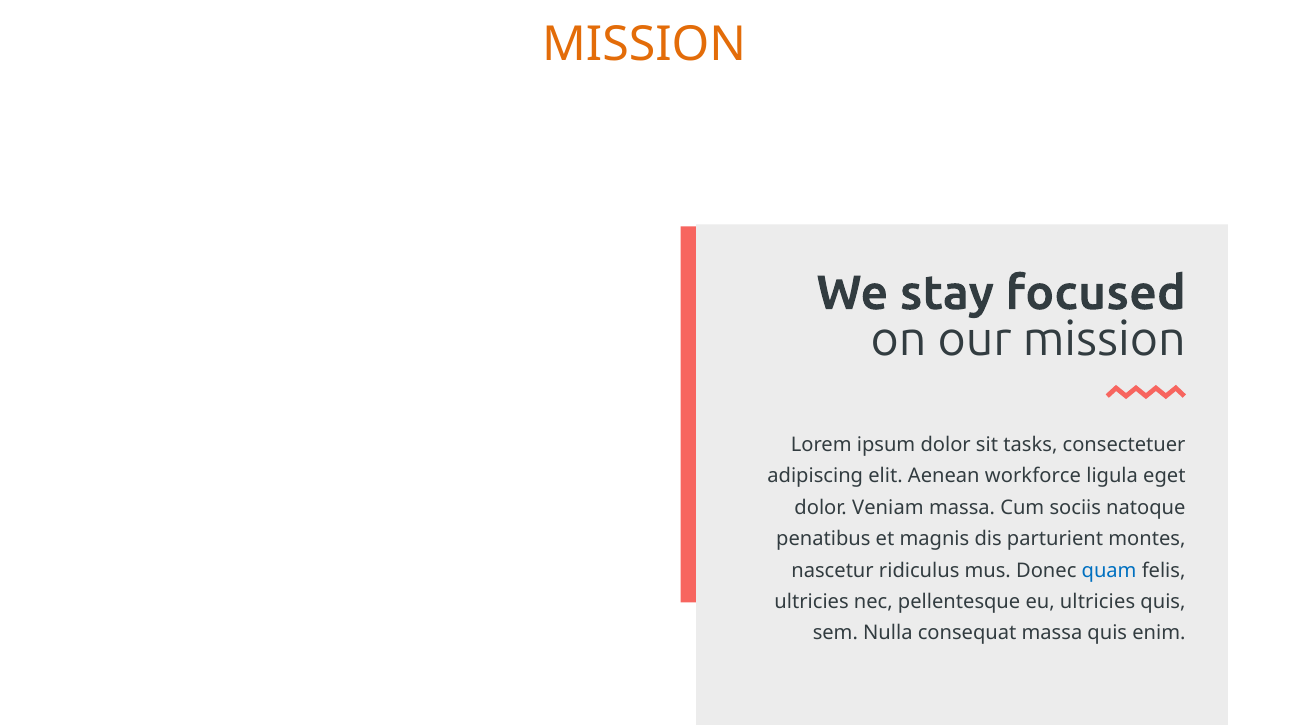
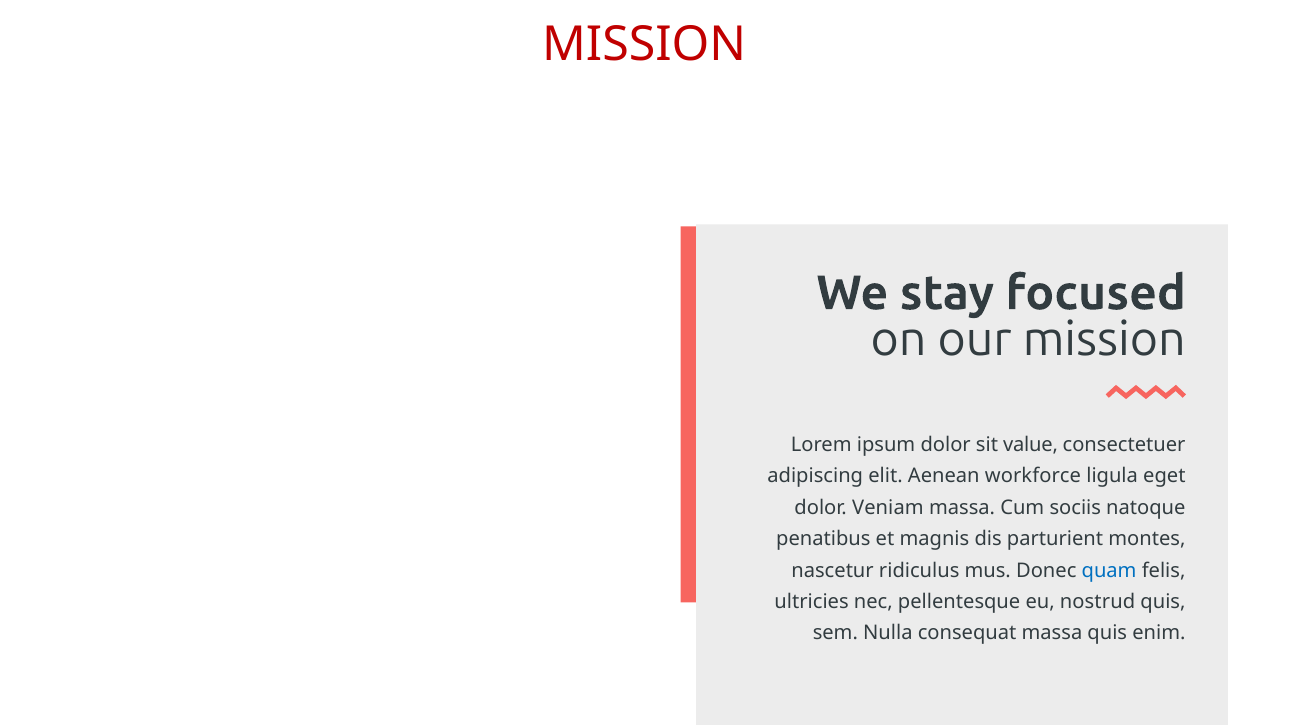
MISSION at (644, 45) colour: orange -> red
tasks: tasks -> value
eu ultricies: ultricies -> nostrud
